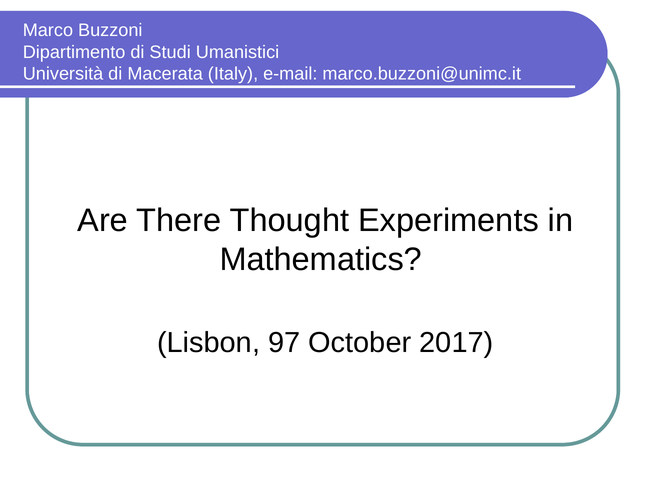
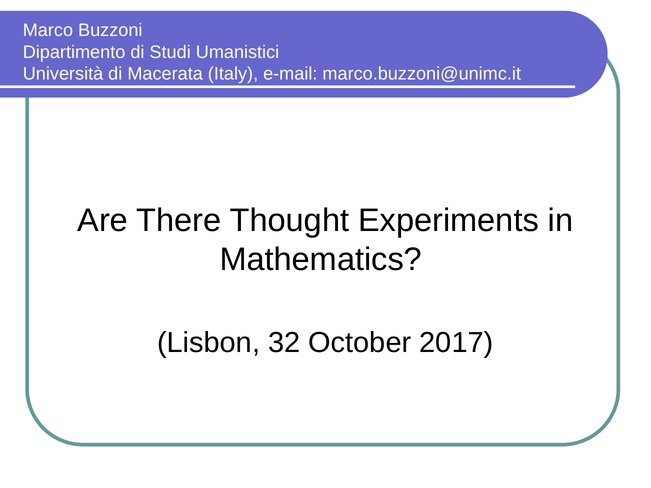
97: 97 -> 32
